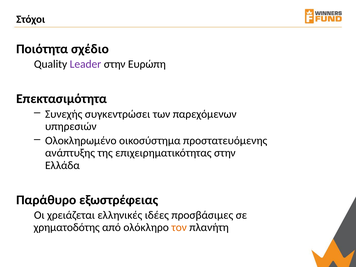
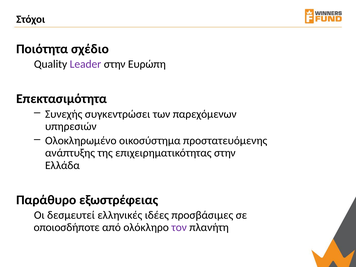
χρειάζεται: χρειάζεται -> δεσμευτεί
χρηματοδότης: χρηματοδότης -> οποιοσδήποτε
τον colour: orange -> purple
